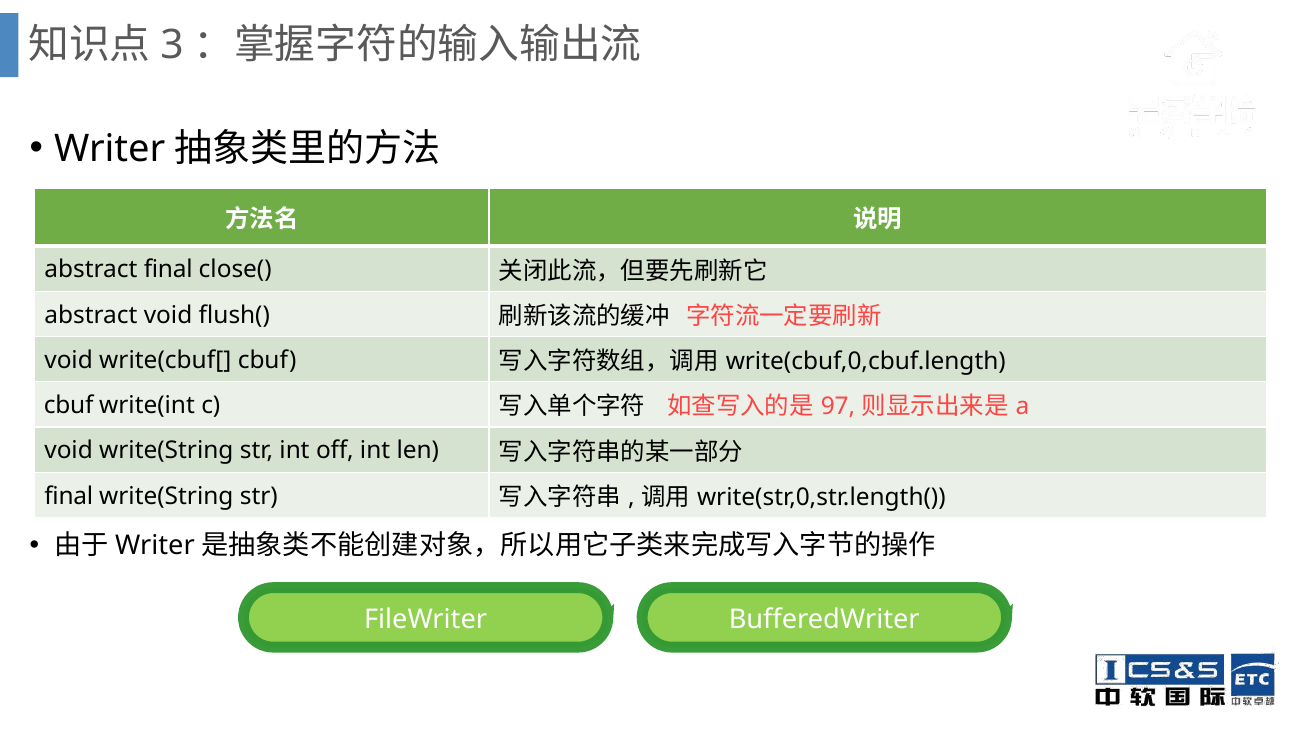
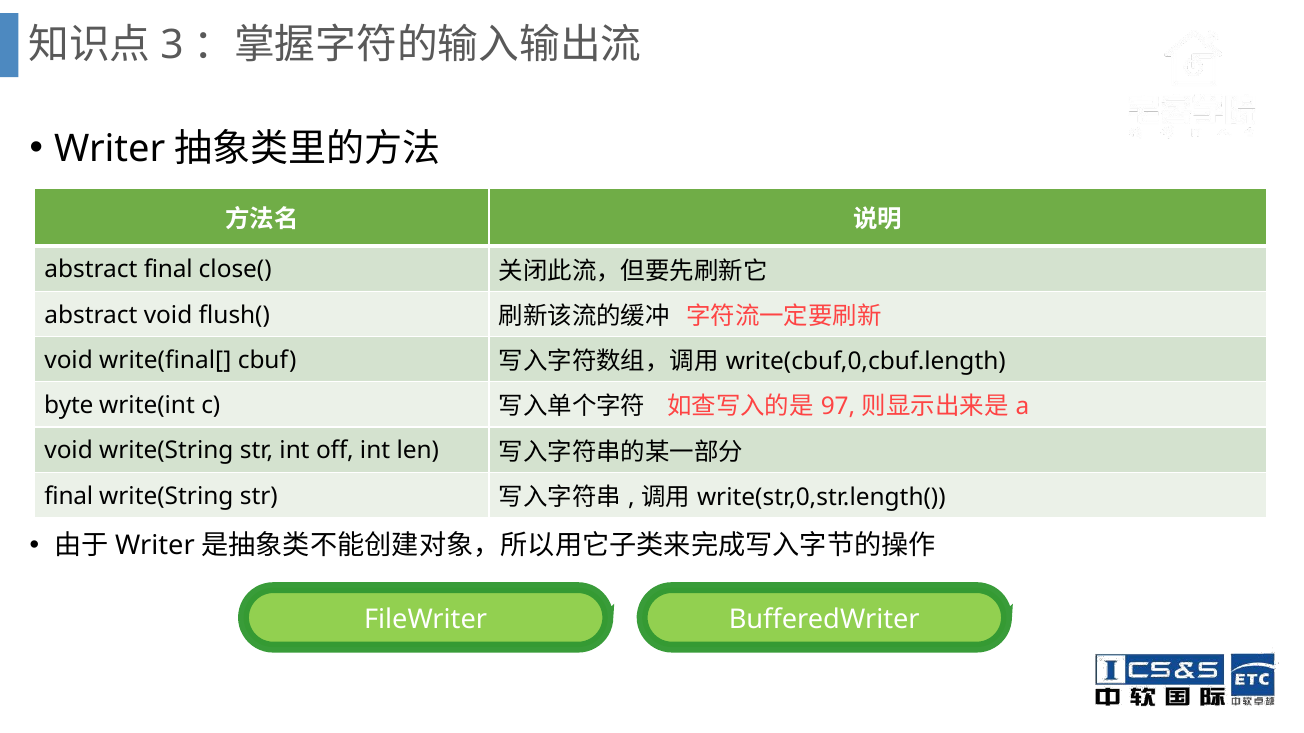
write(cbuf[: write(cbuf[ -> write(final[
cbuf at (69, 406): cbuf -> byte
